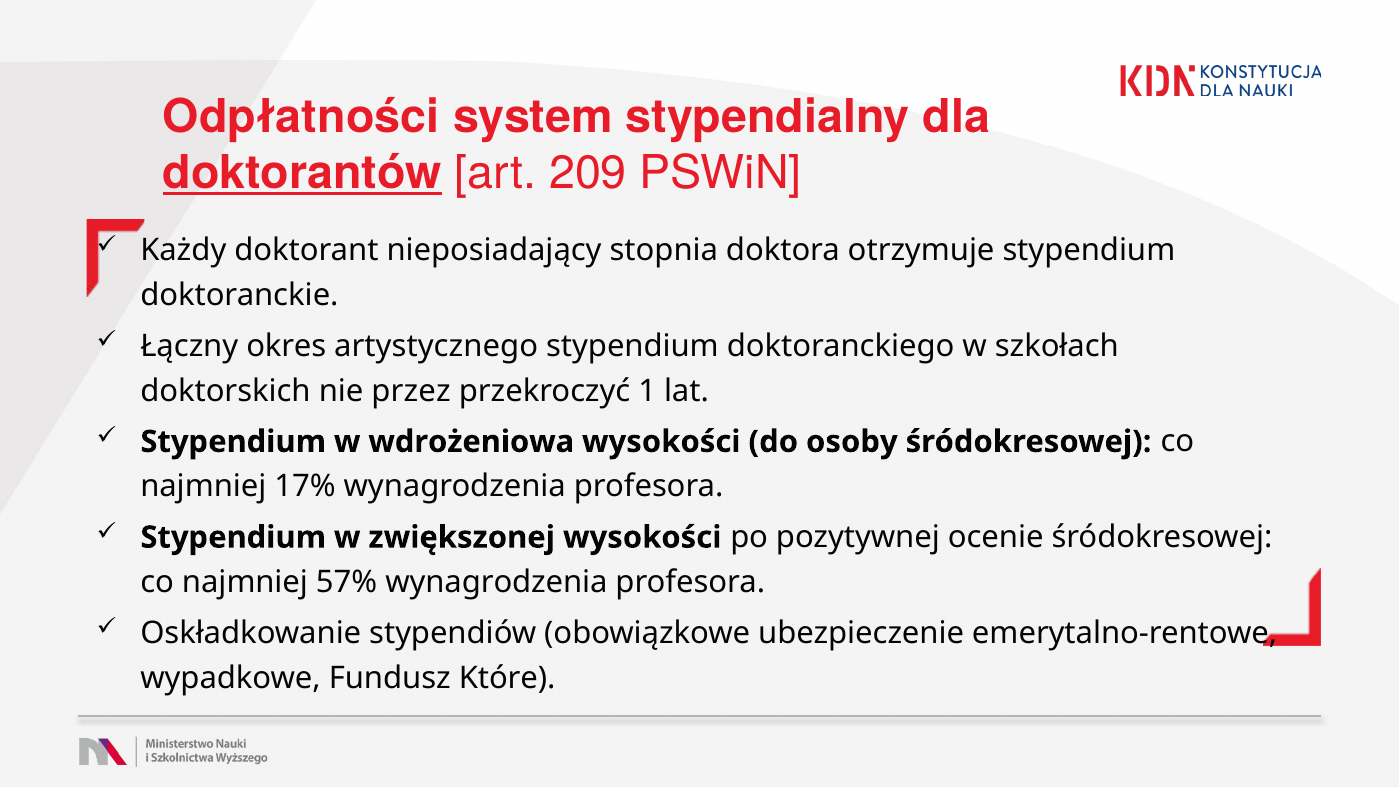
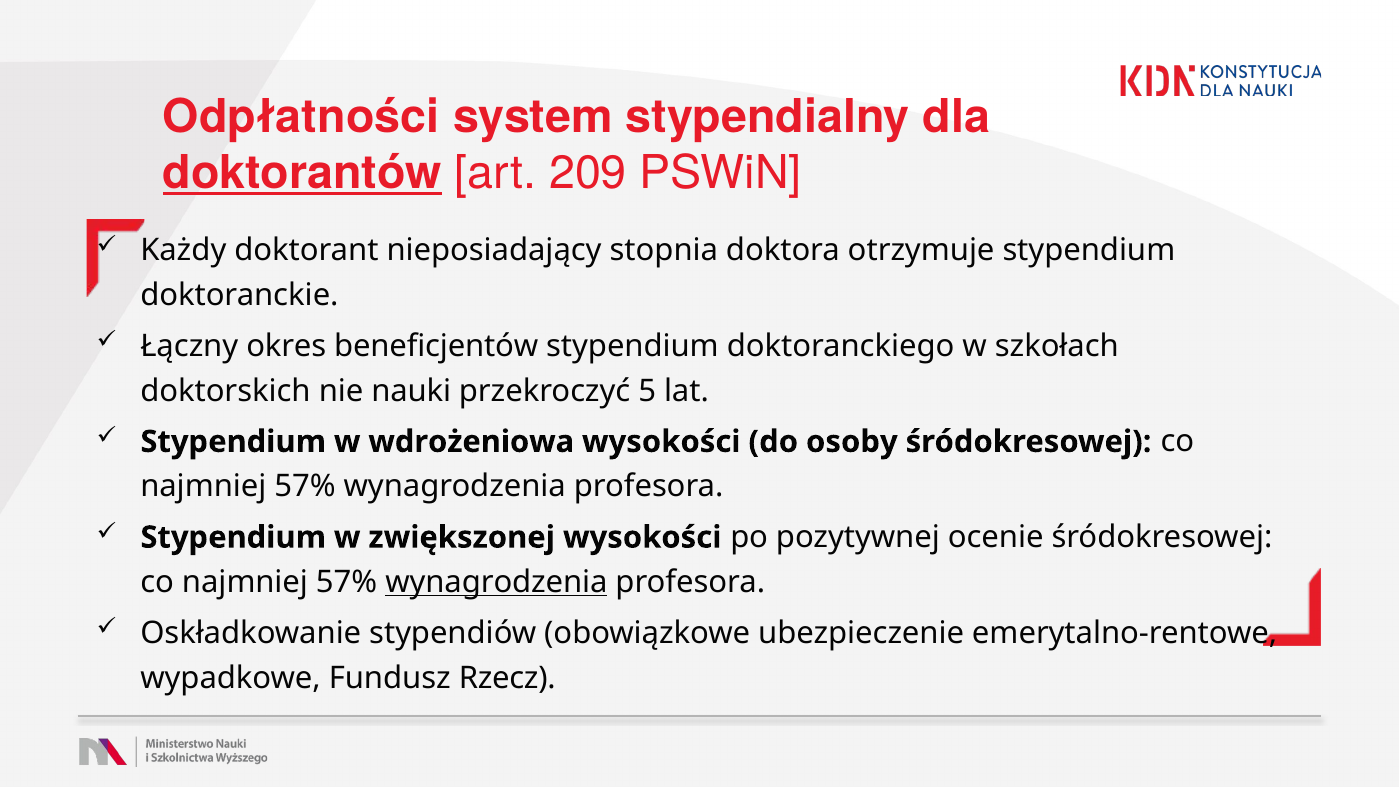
artystycznego: artystycznego -> beneficjentów
przez: przez -> nauki
1: 1 -> 5
17% at (305, 486): 17% -> 57%
wynagrodzenia at (496, 582) underline: none -> present
Które: Które -> Rzecz
